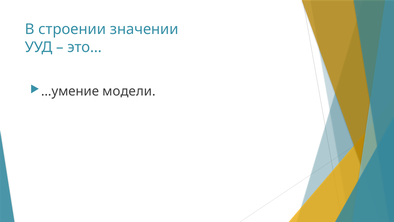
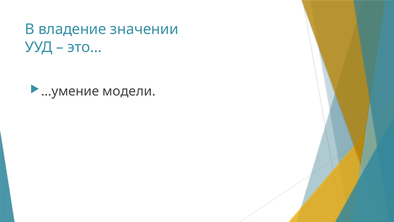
строении: строении -> владение
